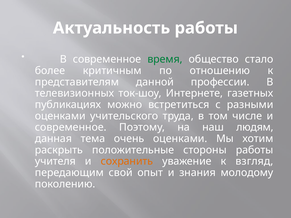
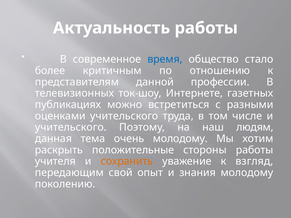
время colour: green -> blue
современное at (71, 127): современное -> учительского
очень оценками: оценками -> молодому
